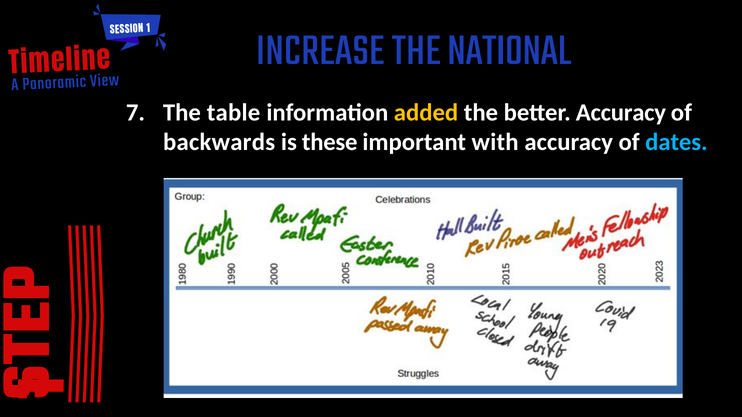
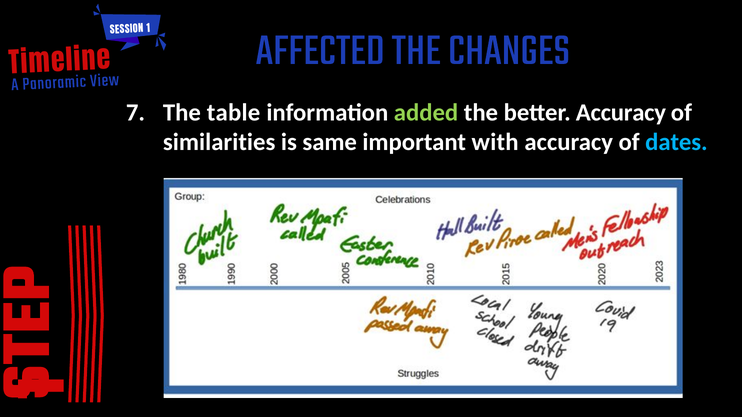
INCREASE: INCREASE -> AFFECTED
NATIONAL: NATIONAL -> CHANGES
added colour: yellow -> light green
backwards: backwards -> similarities
these: these -> same
